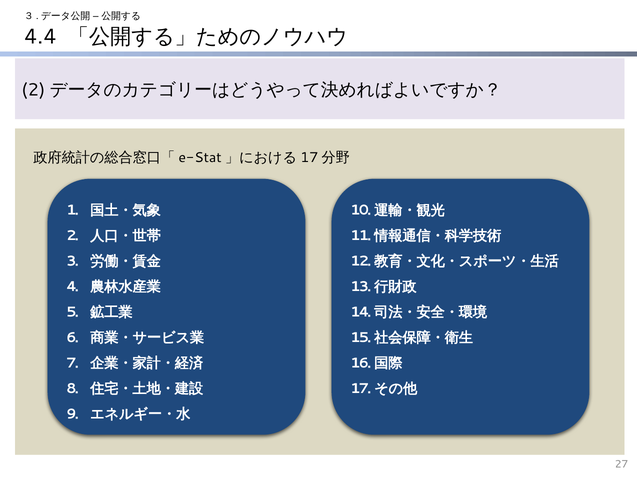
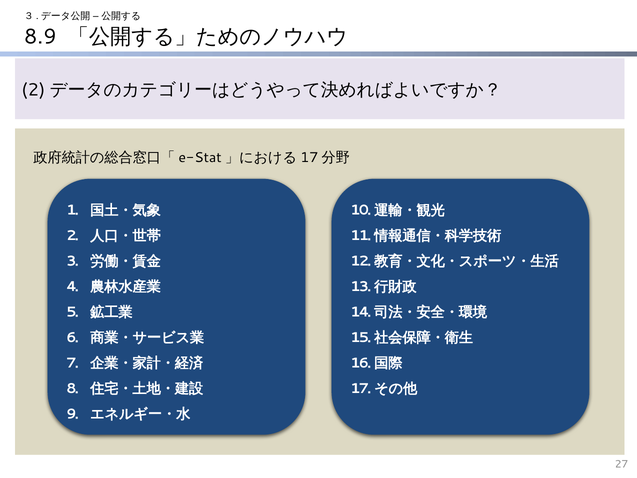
4.4: 4.4 -> 8.9
